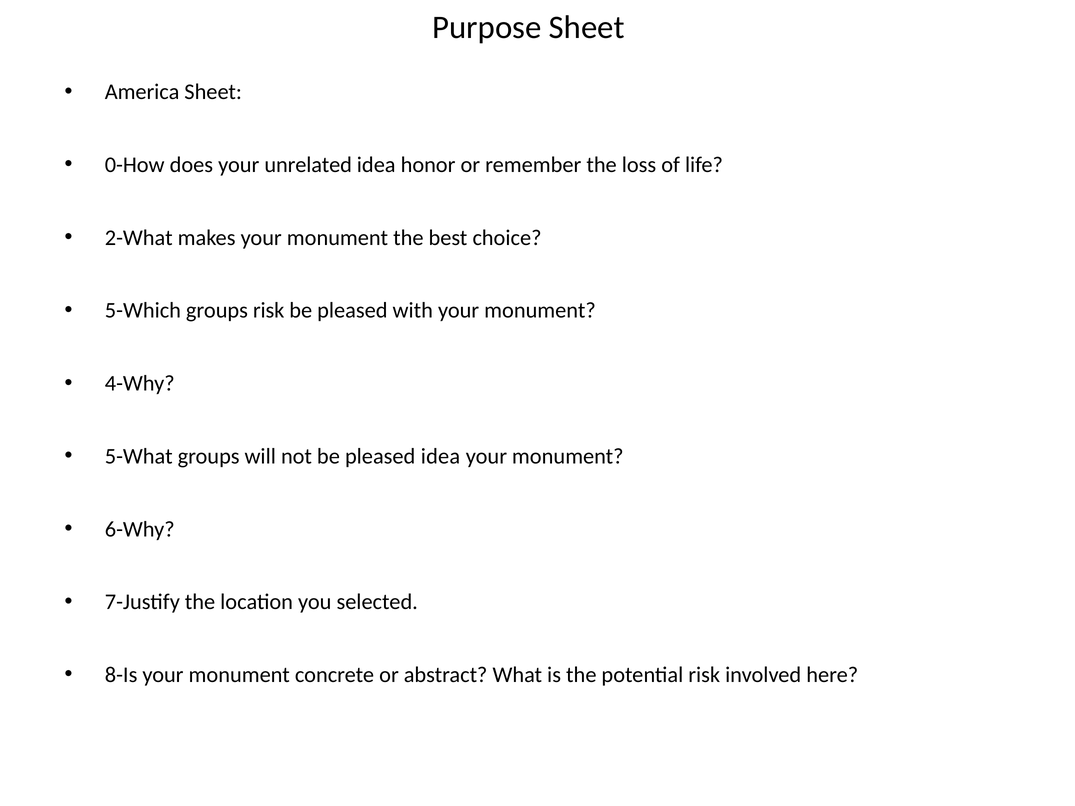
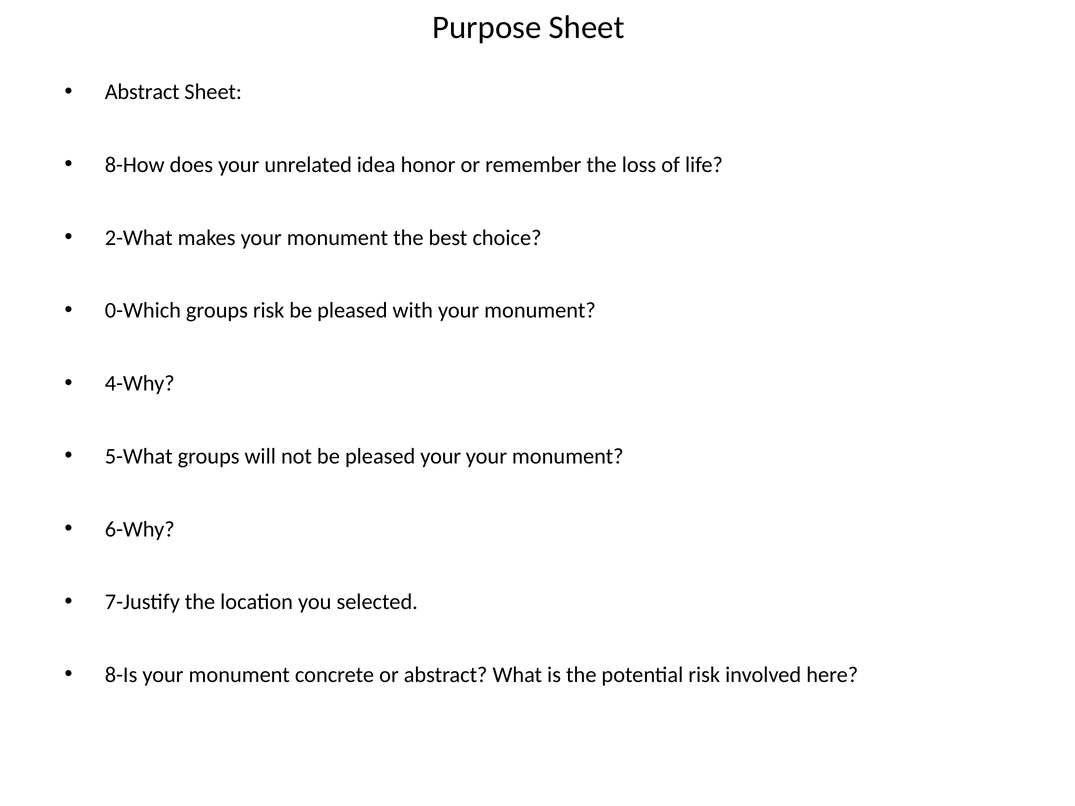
America at (142, 92): America -> Abstract
0-How: 0-How -> 8-How
5-Which: 5-Which -> 0-Which
pleased idea: idea -> your
